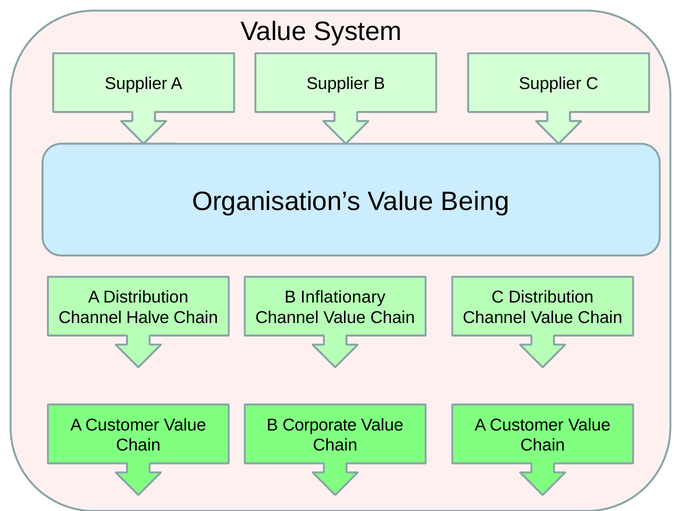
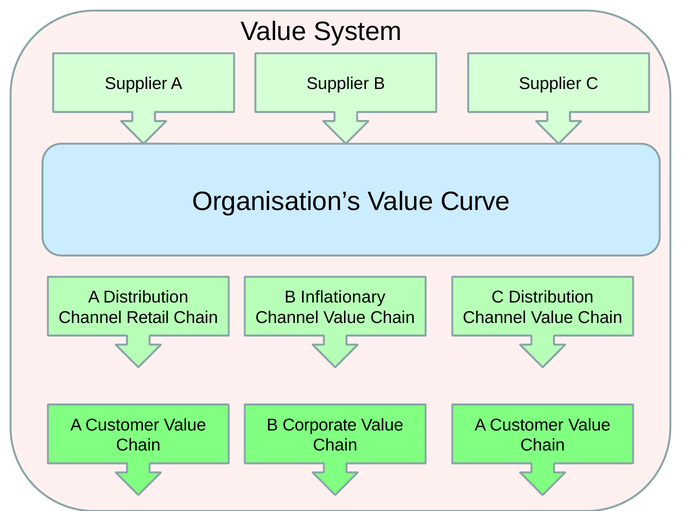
Being: Being -> Curve
Halve: Halve -> Retail
